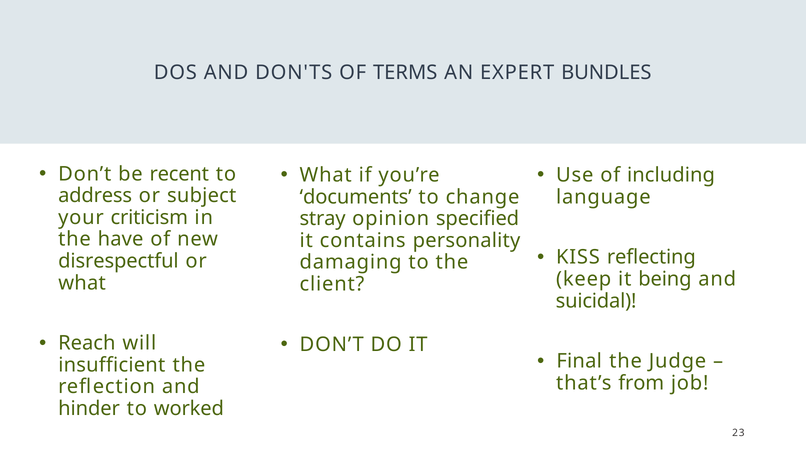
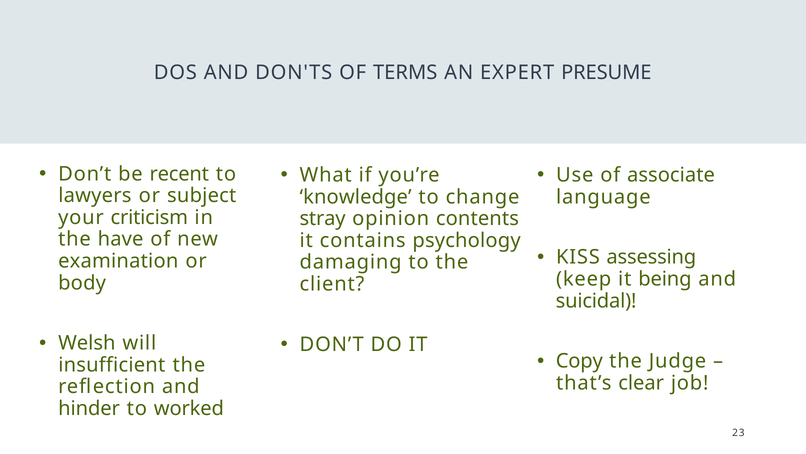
BUNDLES: BUNDLES -> PRESUME
including: including -> associate
address: address -> lawyers
documents: documents -> knowledge
specified: specified -> contents
personality: personality -> psychology
reflecting: reflecting -> assessing
disrespectful: disrespectful -> examination
what at (82, 282): what -> body
Reach: Reach -> Welsh
Final: Final -> Copy
from: from -> clear
